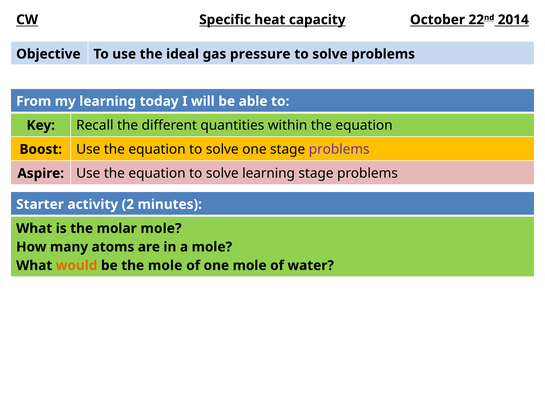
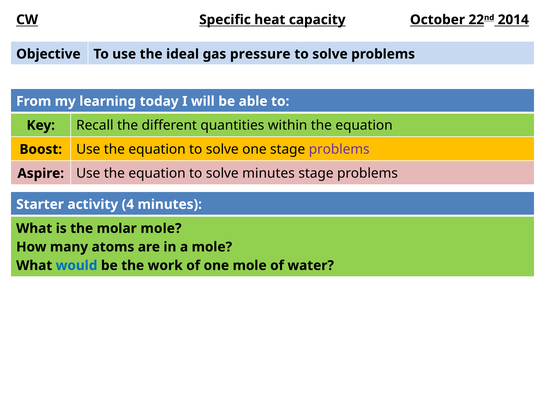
solve learning: learning -> minutes
2: 2 -> 4
would colour: orange -> blue
the mole: mole -> work
